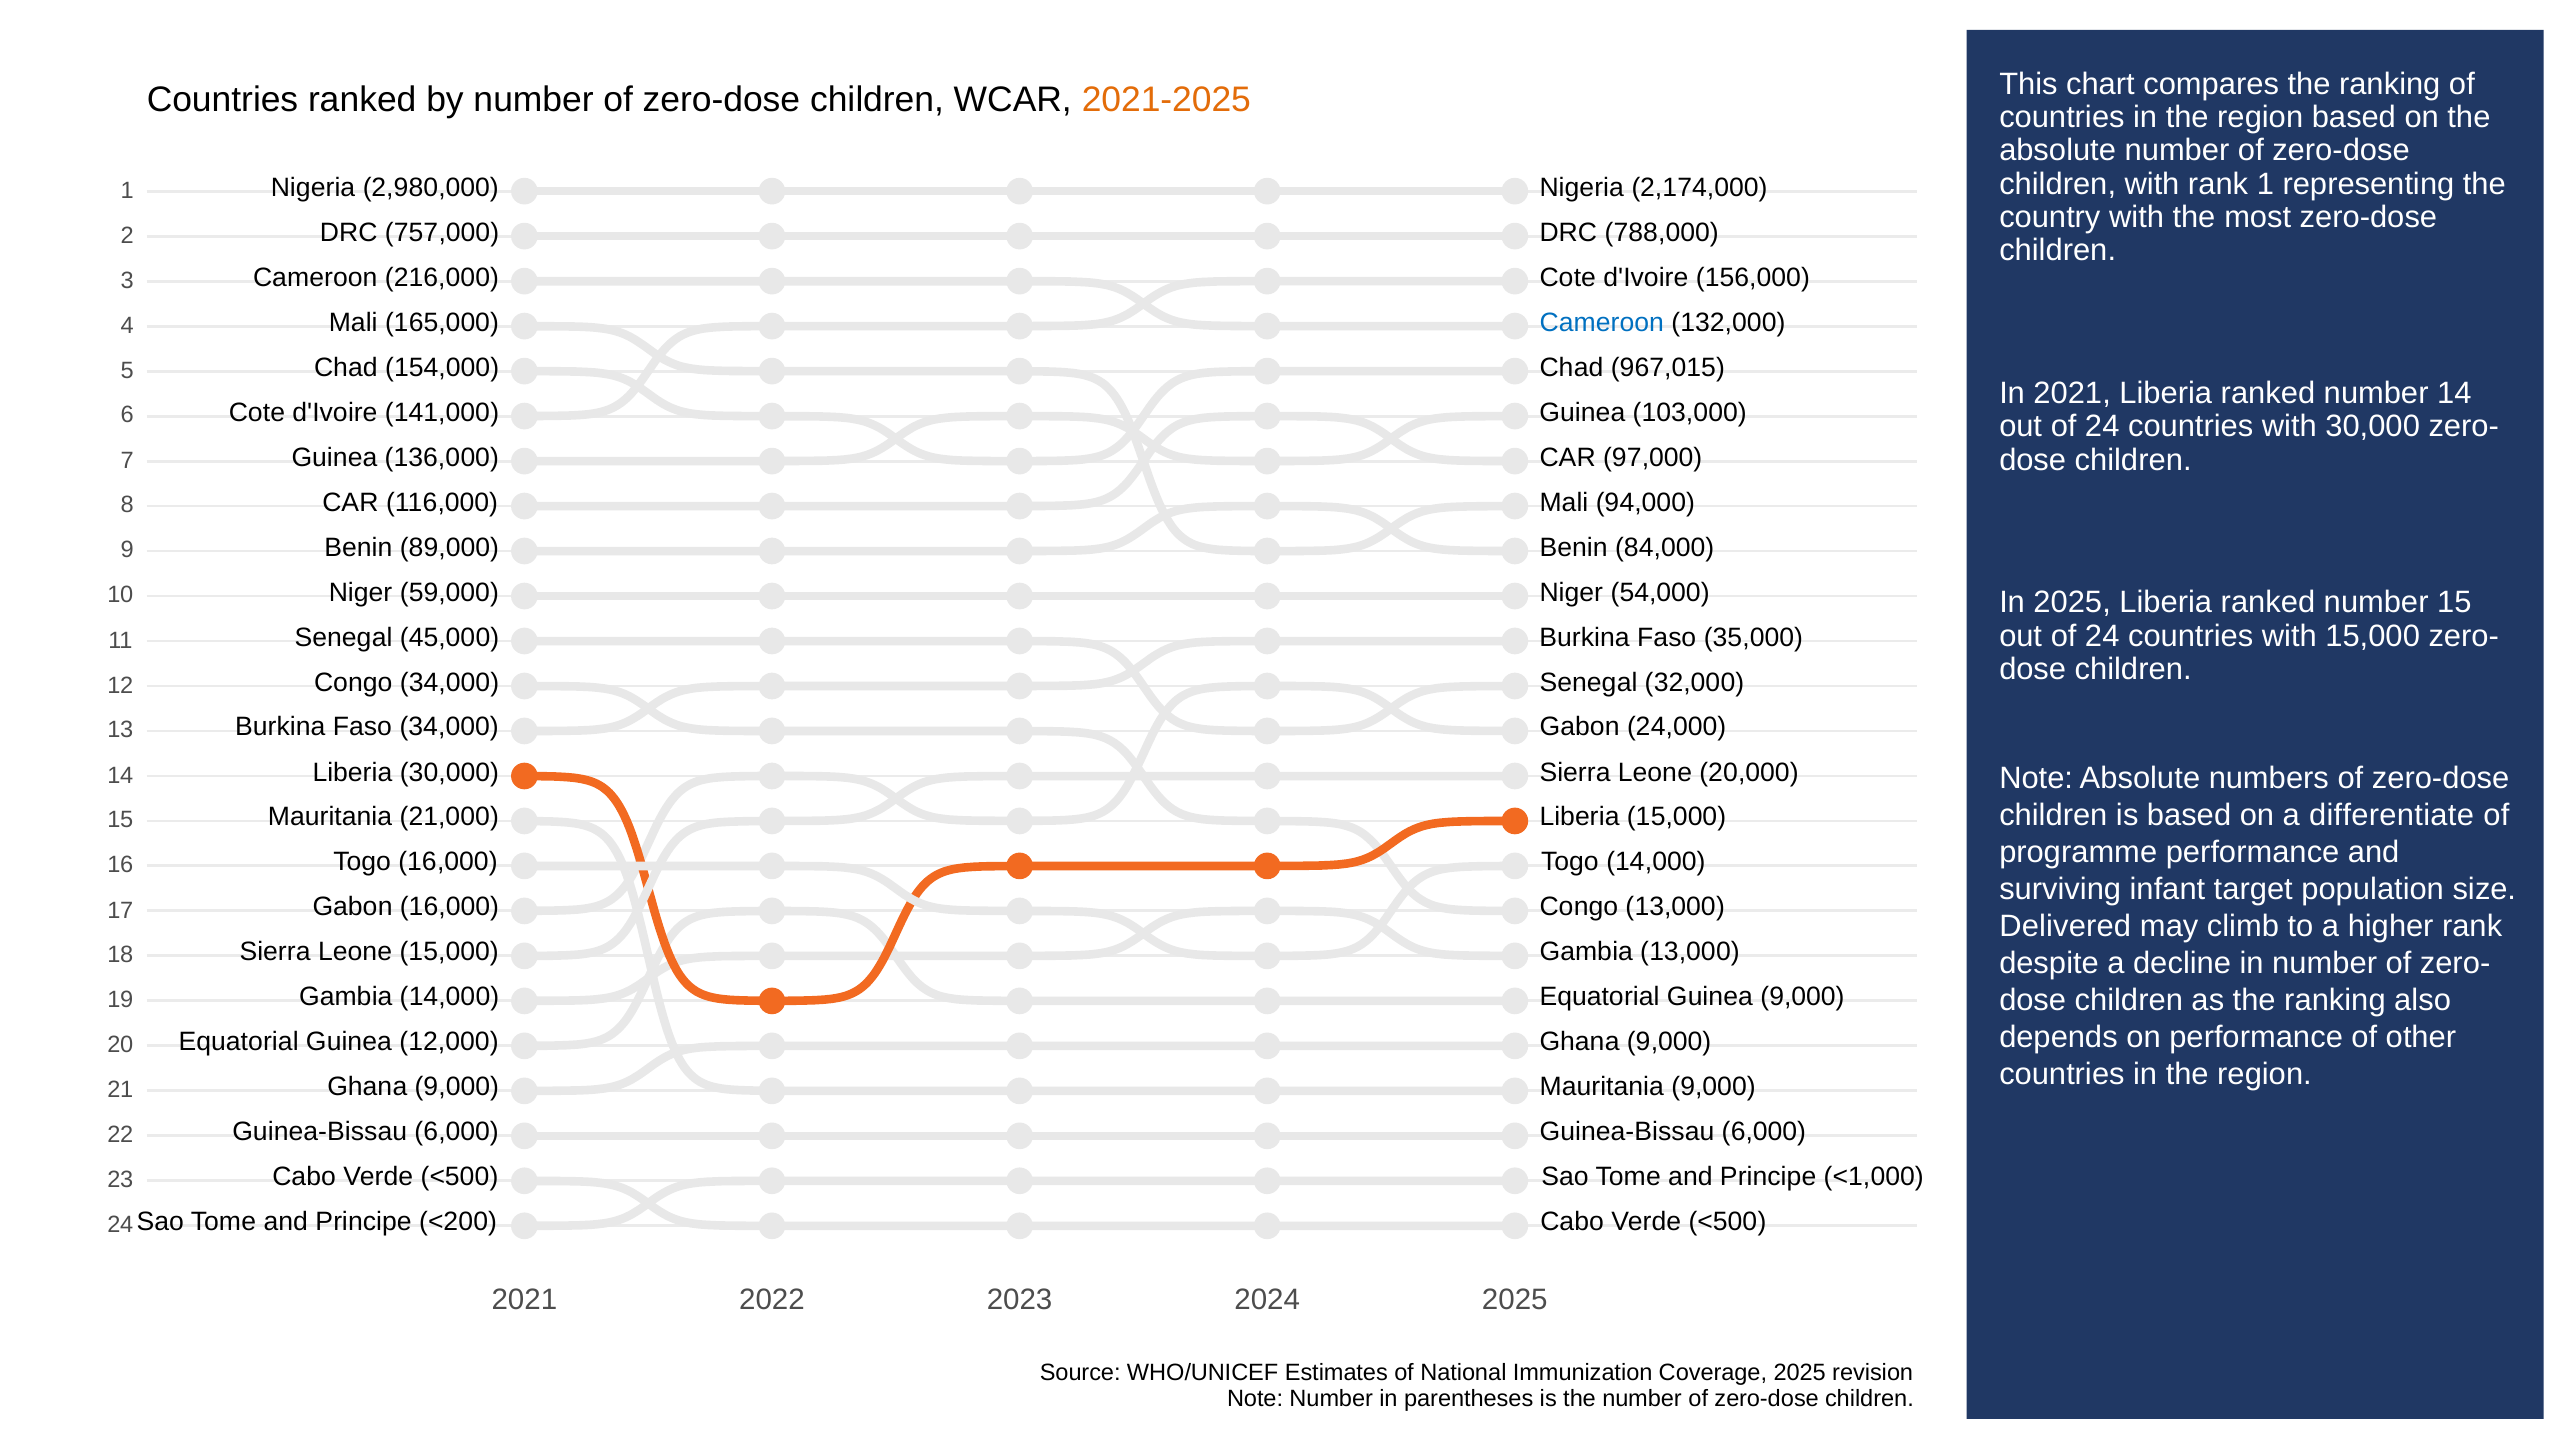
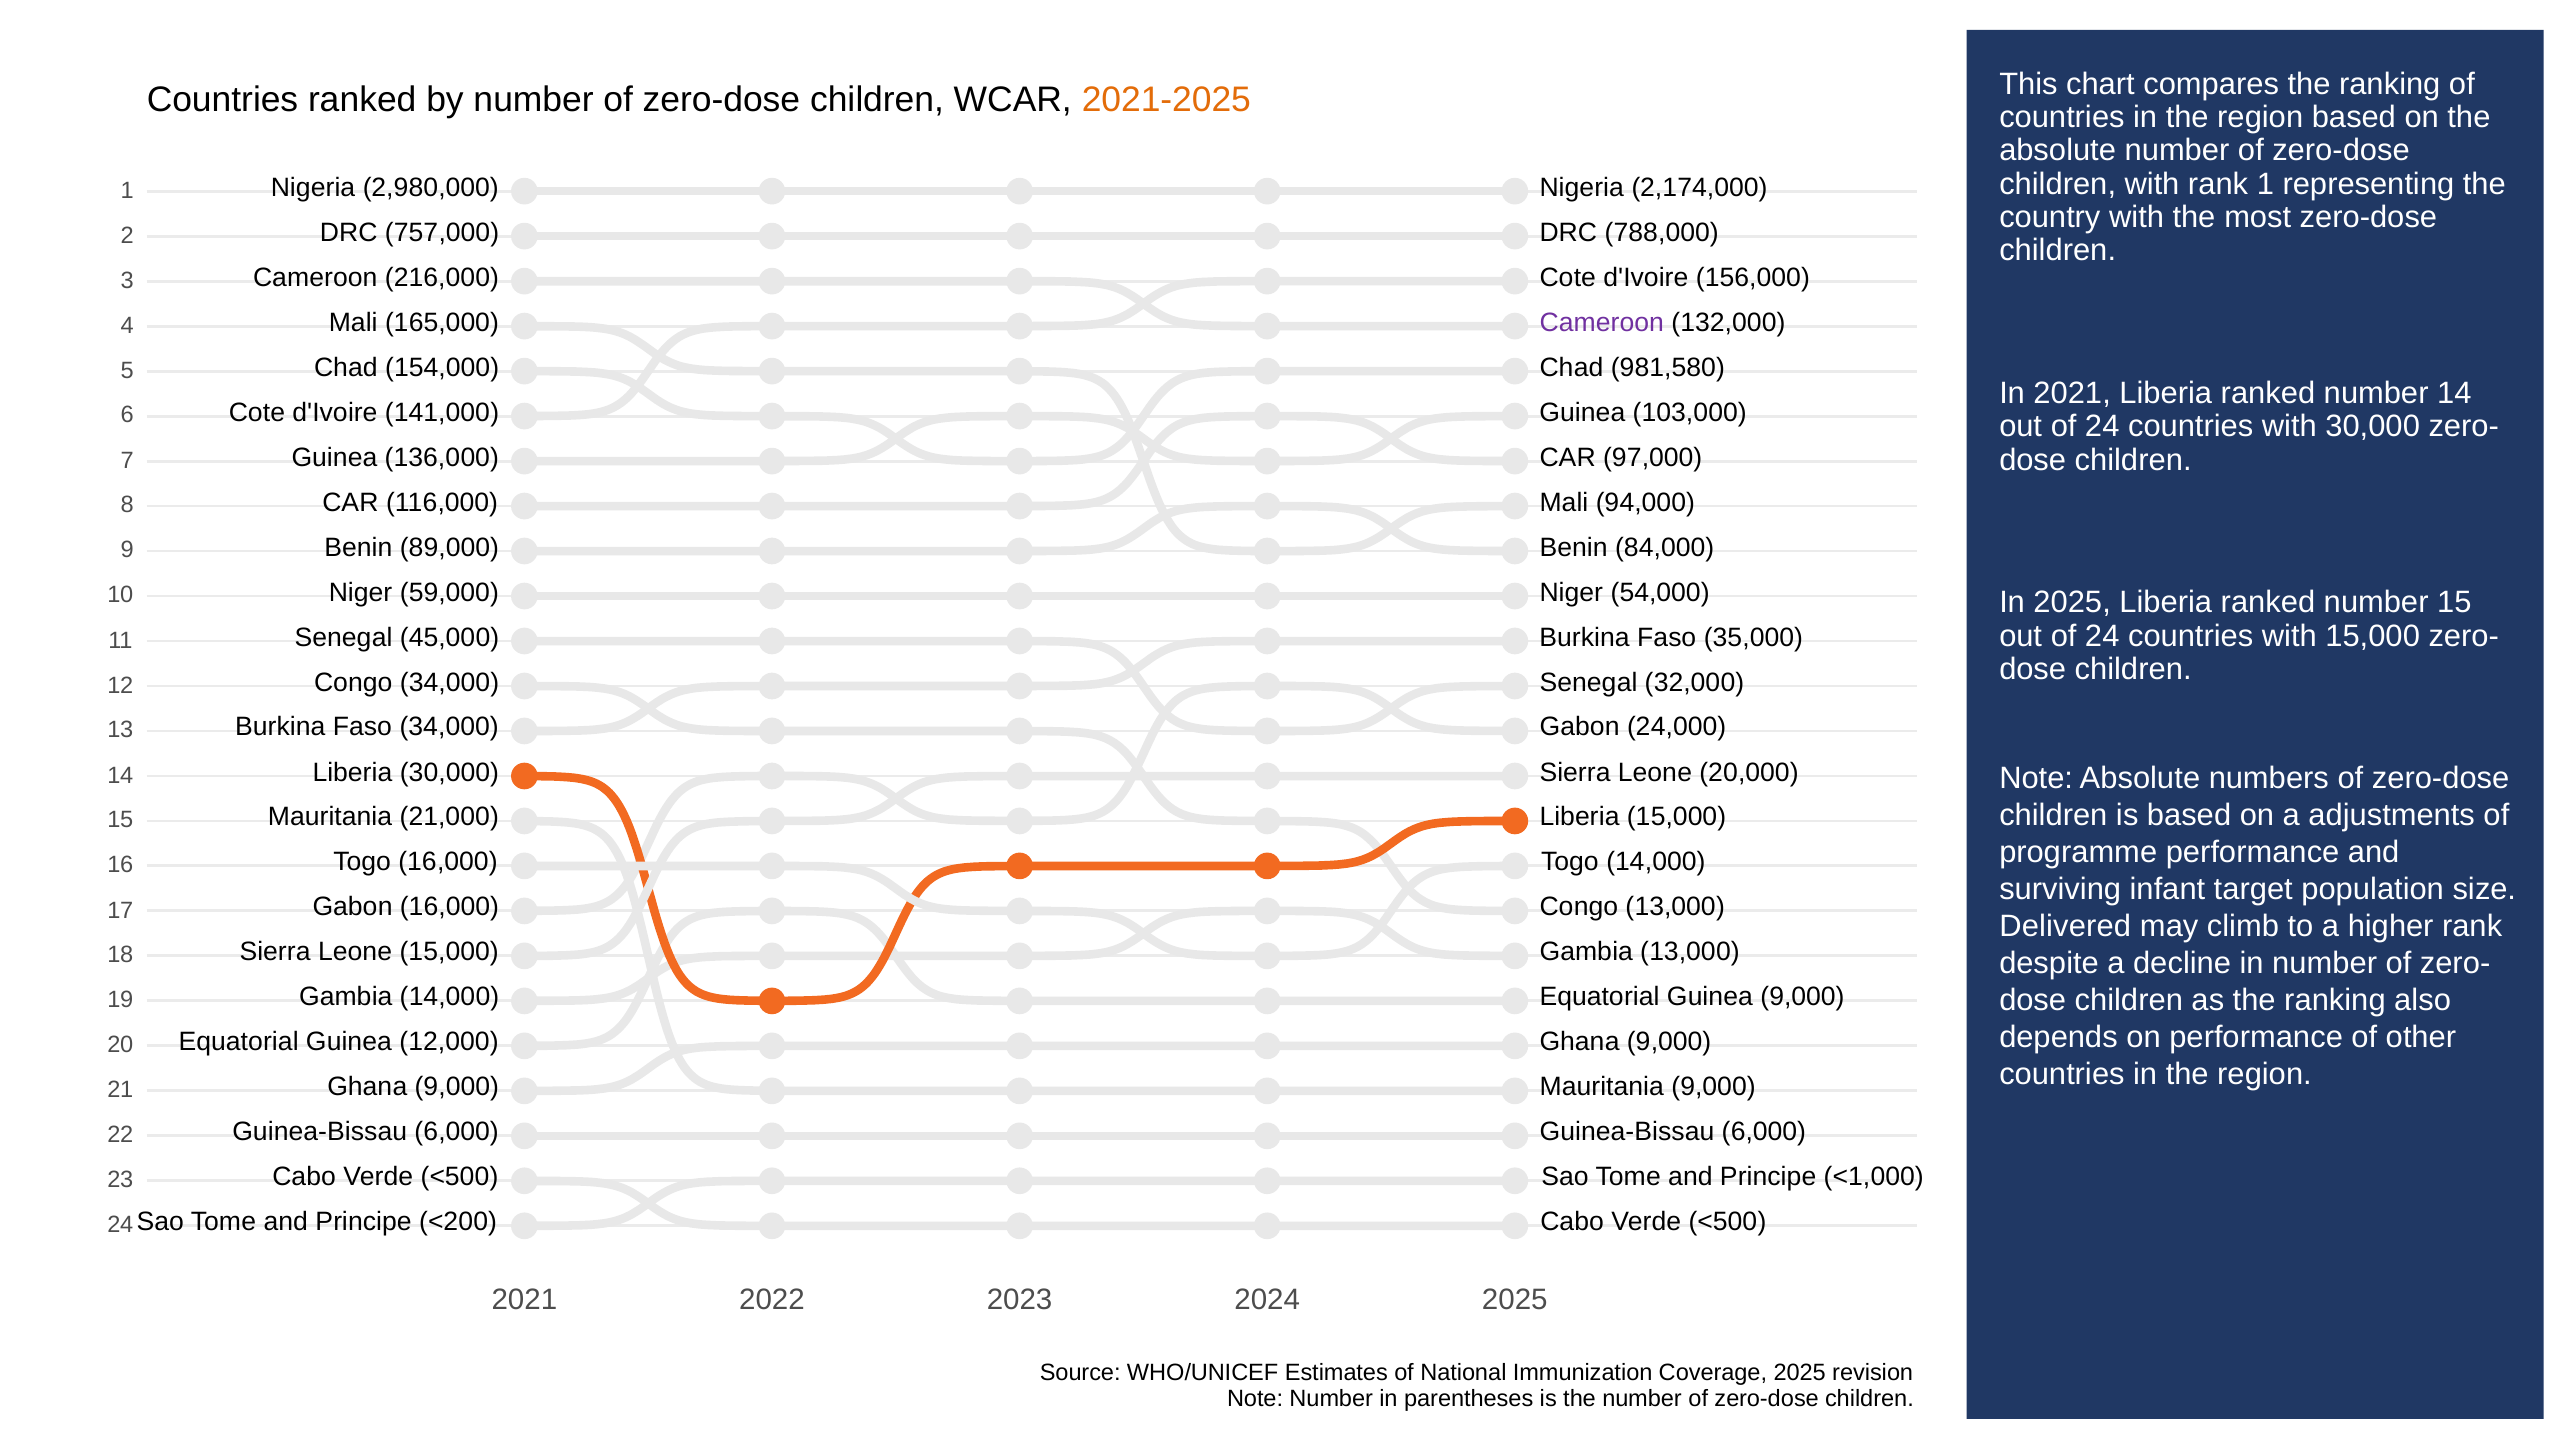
Cameroon at (1602, 322) colour: blue -> purple
967,015: 967,015 -> 981,580
differentiate: differentiate -> adjustments
